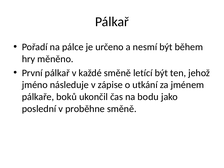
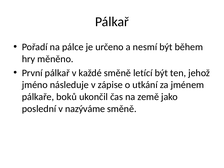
bodu: bodu -> země
proběhne: proběhne -> nazýváme
